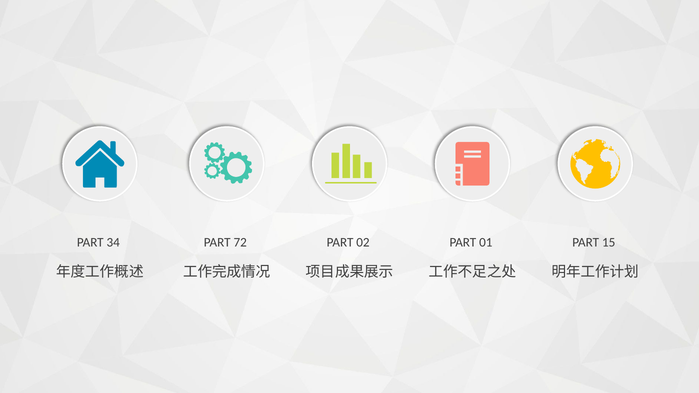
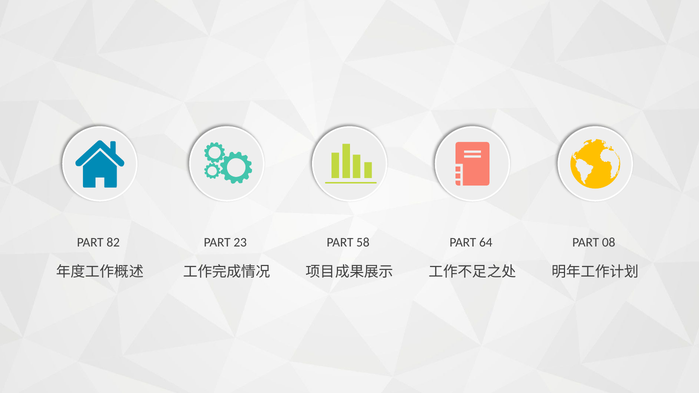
34: 34 -> 82
72: 72 -> 23
02: 02 -> 58
01: 01 -> 64
15: 15 -> 08
